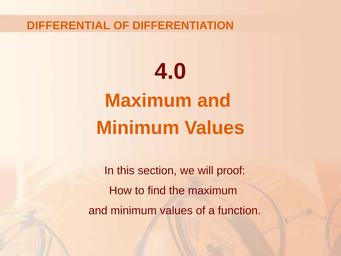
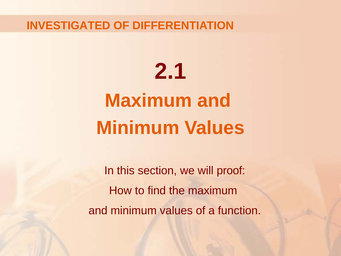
DIFFERENTIAL: DIFFERENTIAL -> INVESTIGATED
4.0: 4.0 -> 2.1
